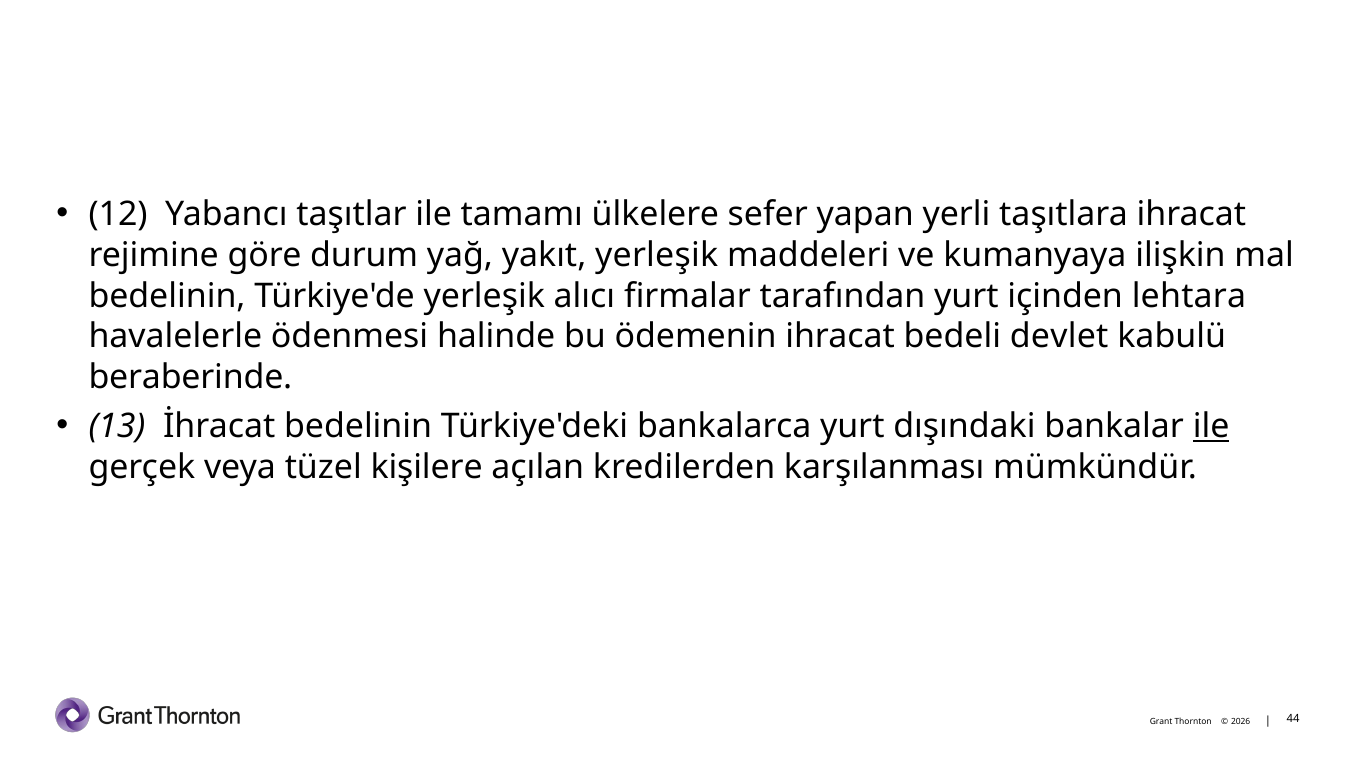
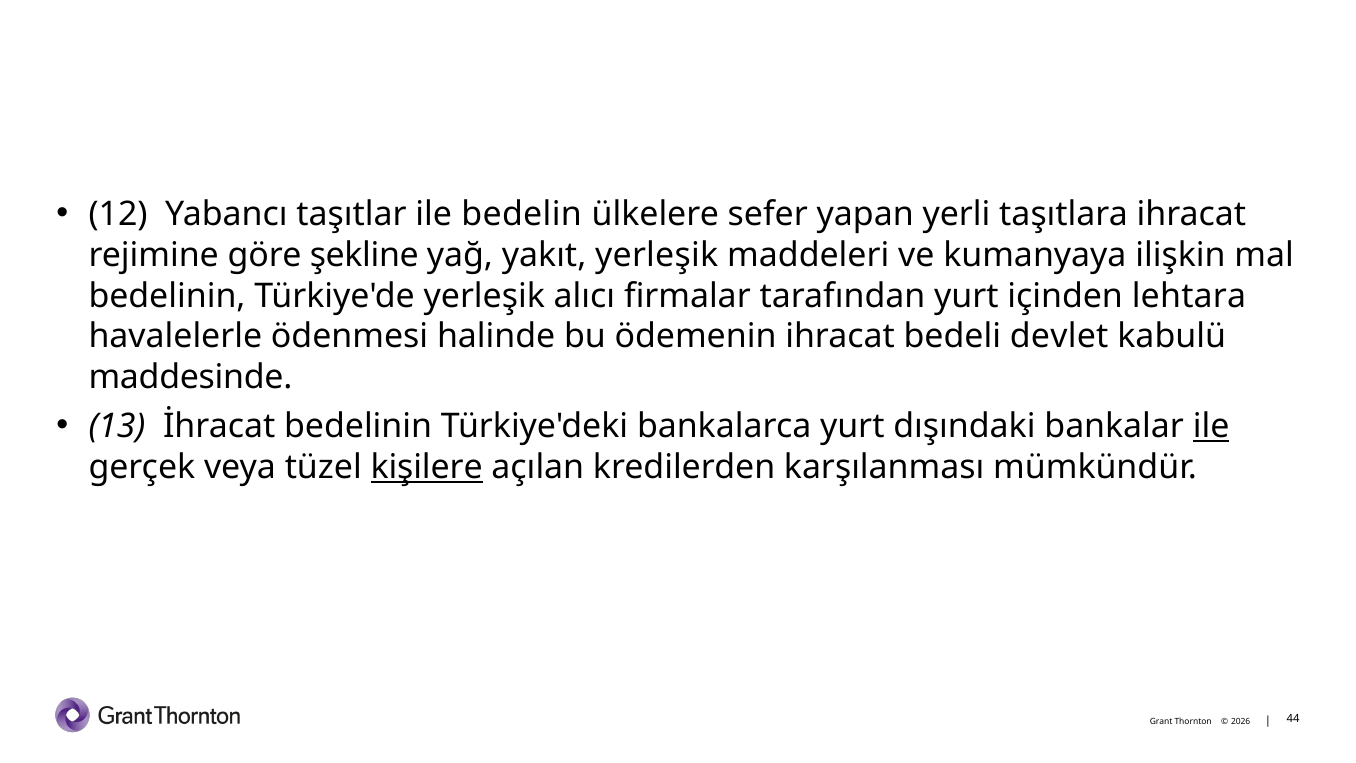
tamamı: tamamı -> bedelin
durum: durum -> şekline
beraberinde: beraberinde -> maddesinde
kişilere underline: none -> present
